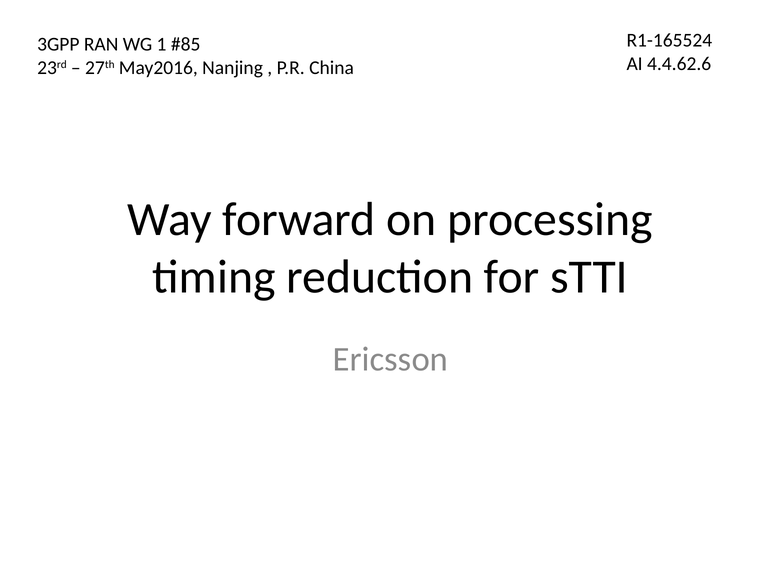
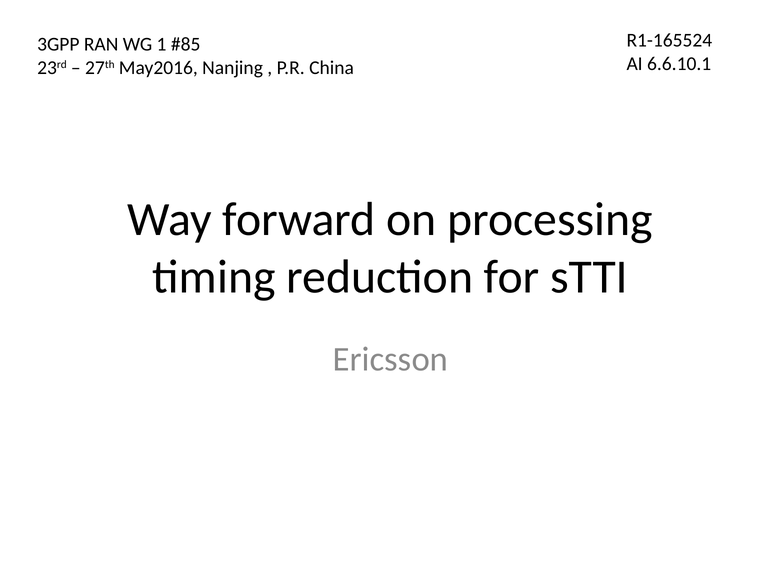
4.4.62.6: 4.4.62.6 -> 6.6.10.1
